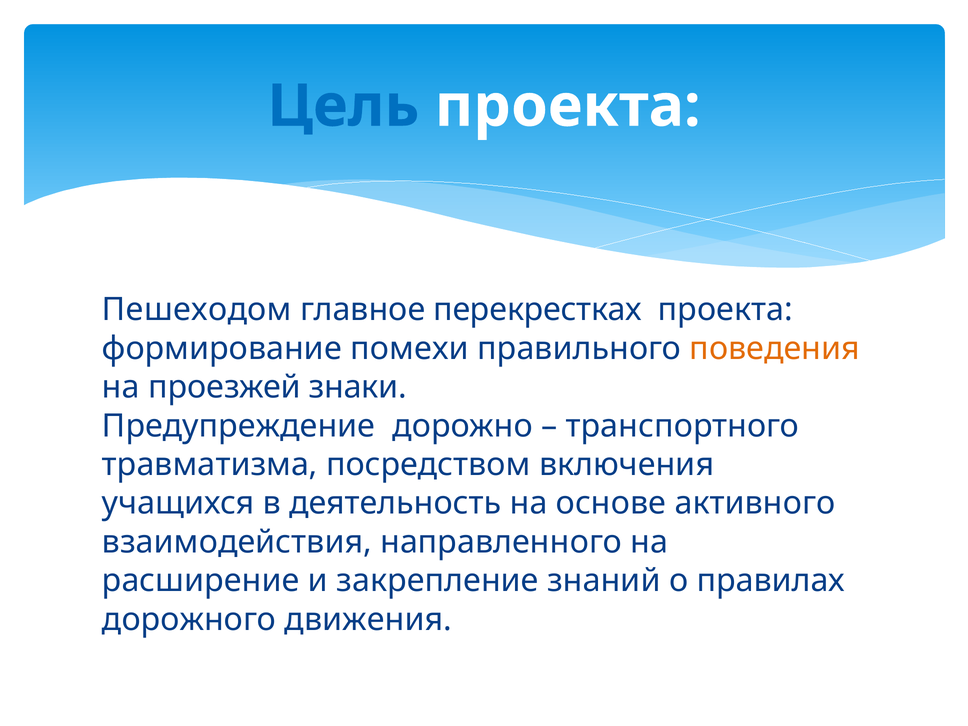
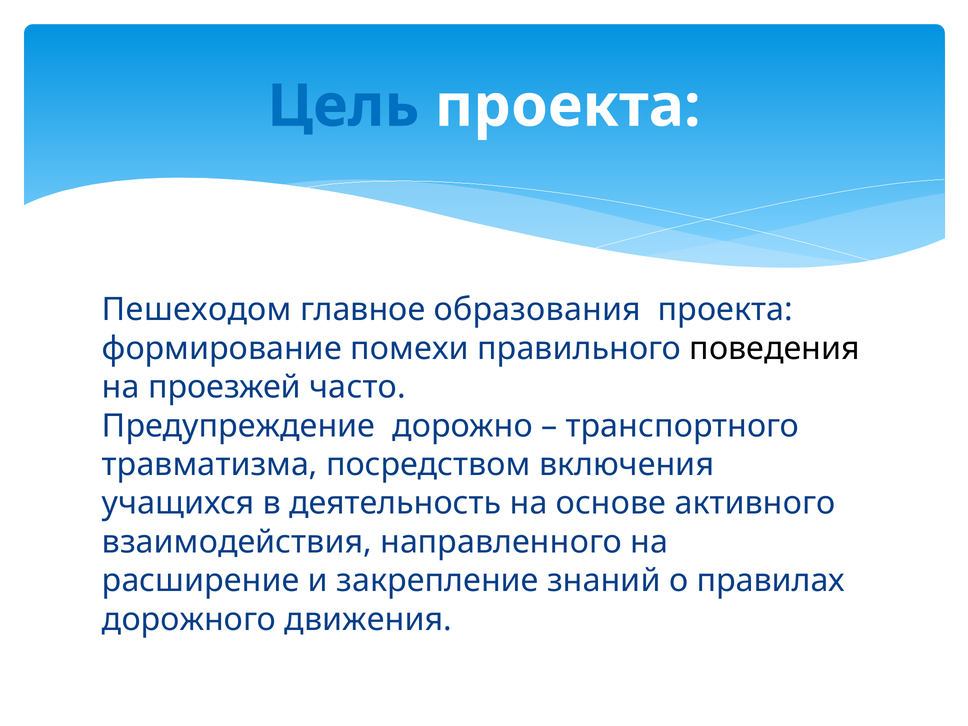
перeкрестках: перeкрестках -> образования
поведения colour: orange -> black
знaки: знaки -> часто
